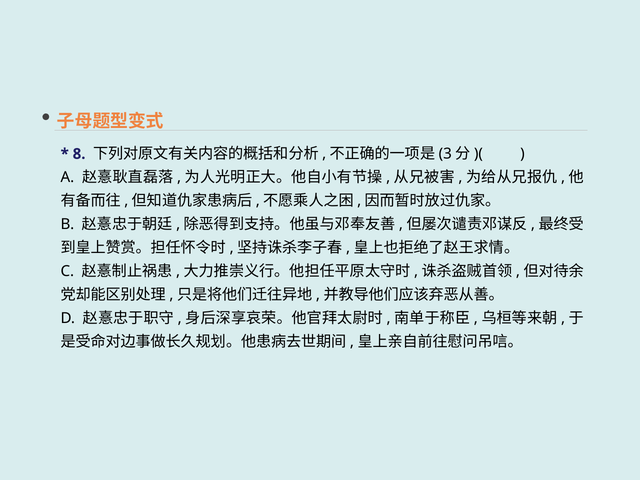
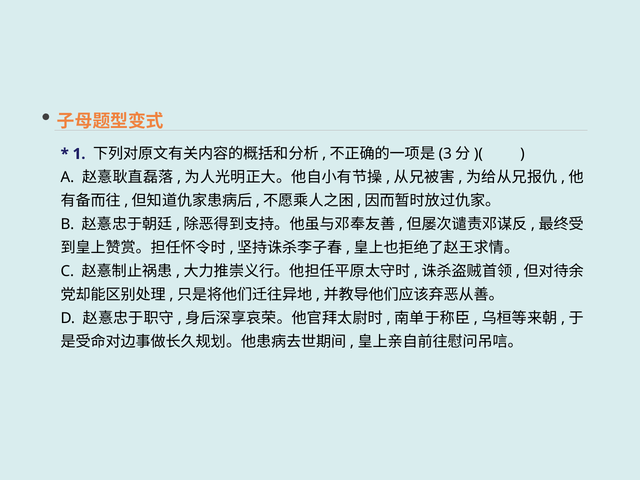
8: 8 -> 1
